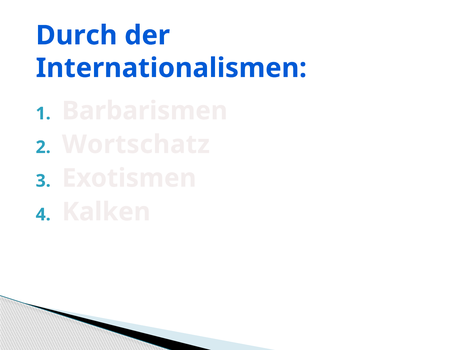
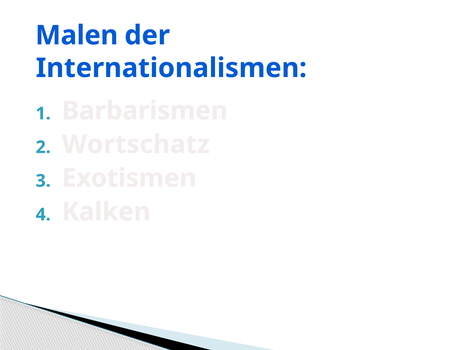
Durch: Durch -> Malen
